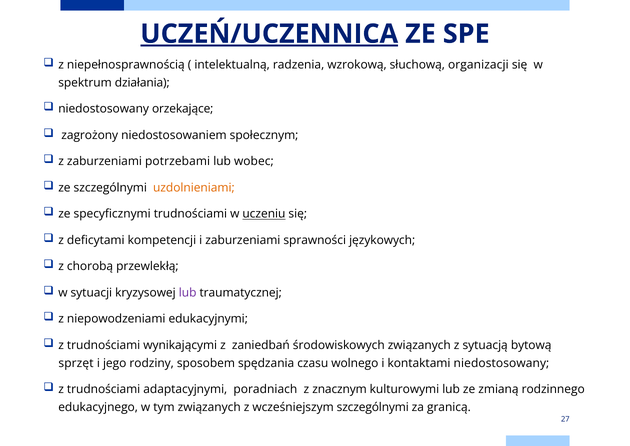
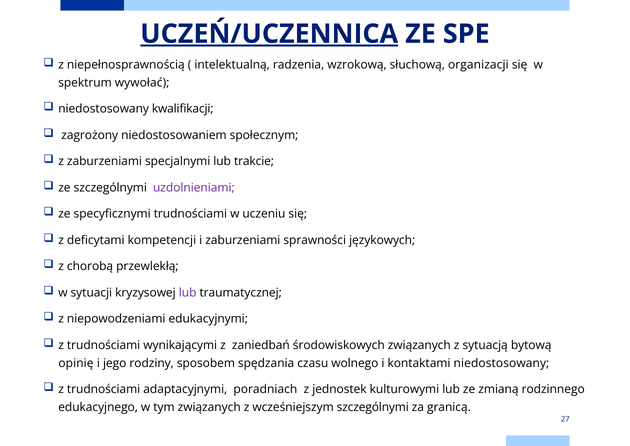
działania: działania -> wywołać
orzekające: orzekające -> kwalifikacji
potrzebami: potrzebami -> specjalnymi
wobec: wobec -> trakcie
uzdolnieniami colour: orange -> purple
uczeniu underline: present -> none
sprzęt: sprzęt -> opinię
znacznym: znacznym -> jednostek
